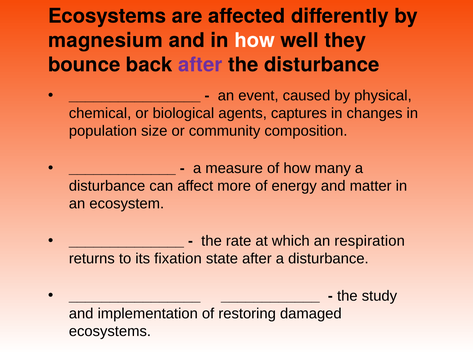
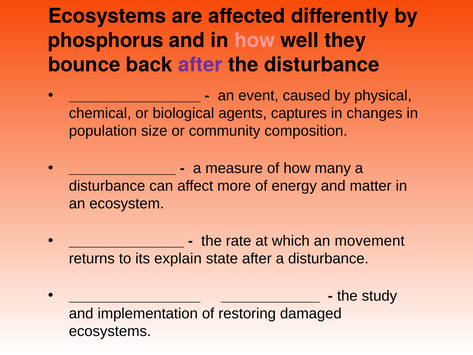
magnesium: magnesium -> phosphorus
how at (255, 40) colour: white -> pink
respiration: respiration -> movement
fixation: fixation -> explain
